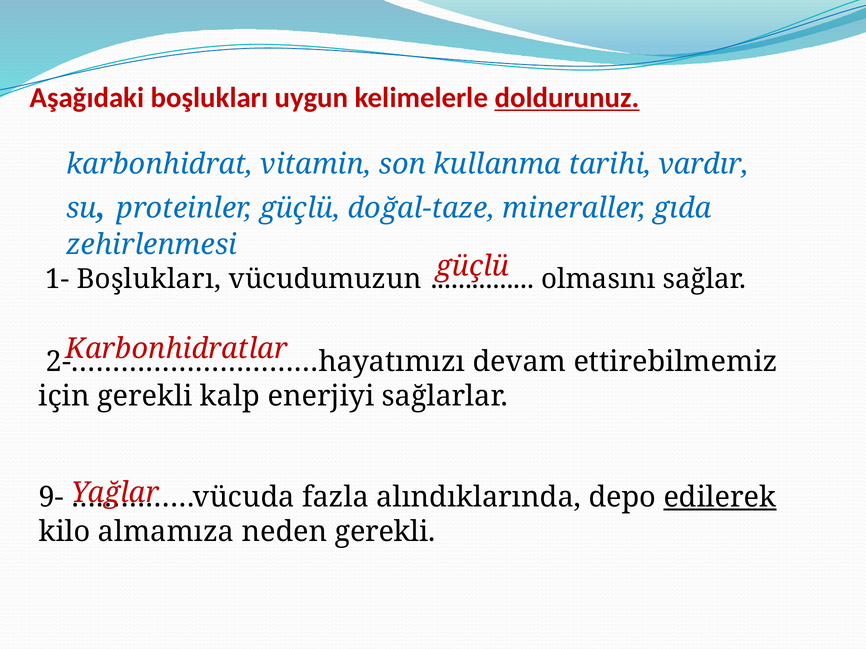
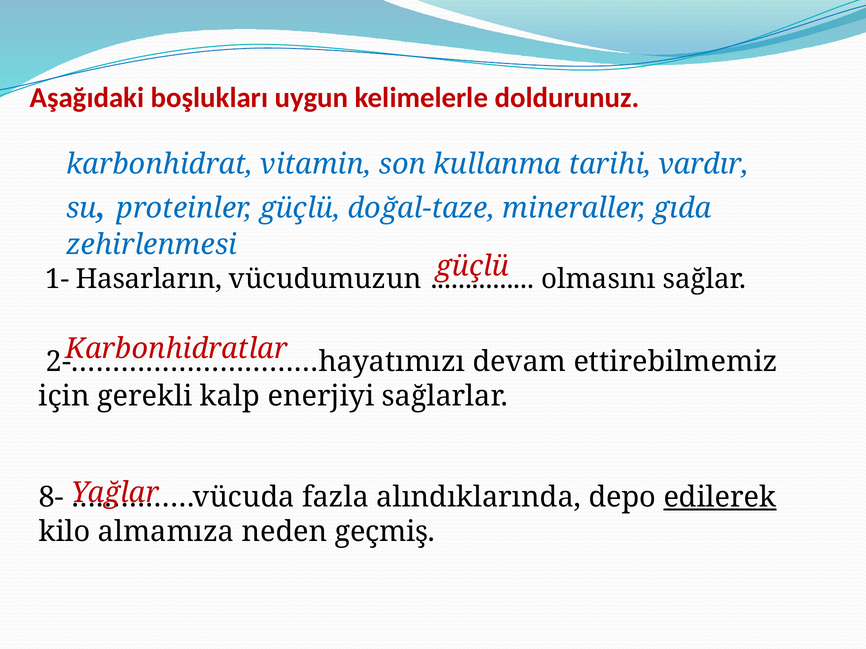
doldurunuz underline: present -> none
1- Boşlukları: Boşlukları -> Hasarların
9-: 9- -> 8-
neden gerekli: gerekli -> geçmiş
